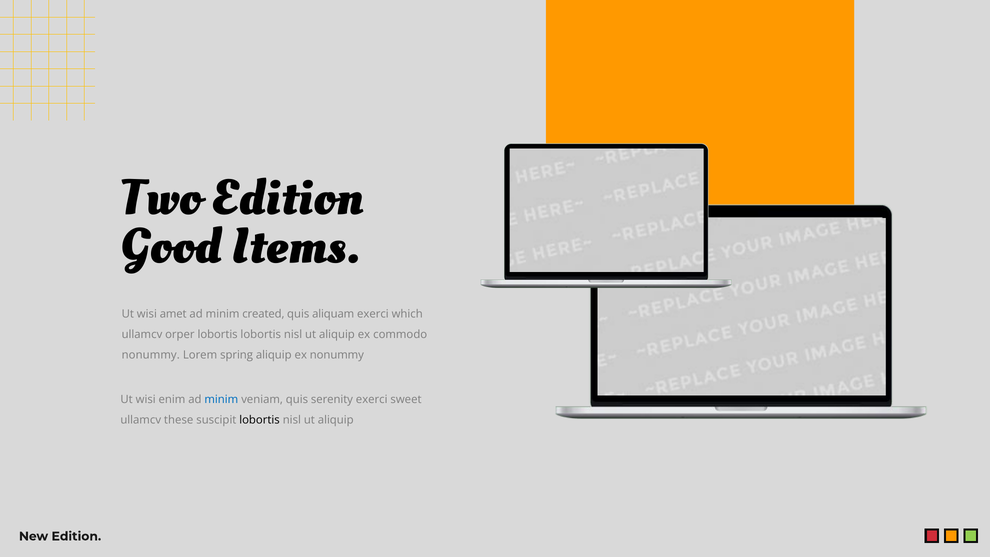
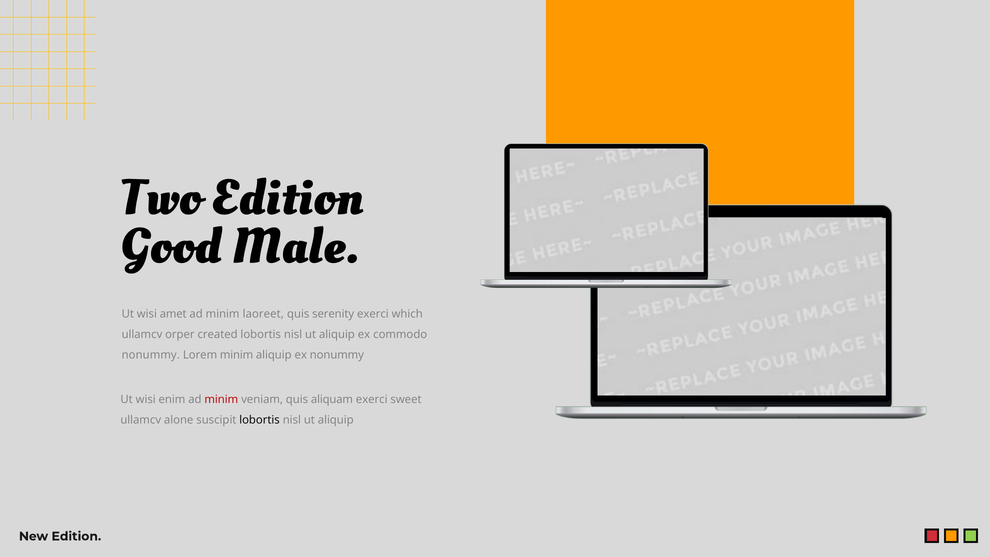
Items: Items -> Male
created: created -> laoreet
aliquam: aliquam -> serenity
orper lobortis: lobortis -> created
Lorem spring: spring -> minim
minim at (221, 399) colour: blue -> red
serenity: serenity -> aliquam
these: these -> alone
